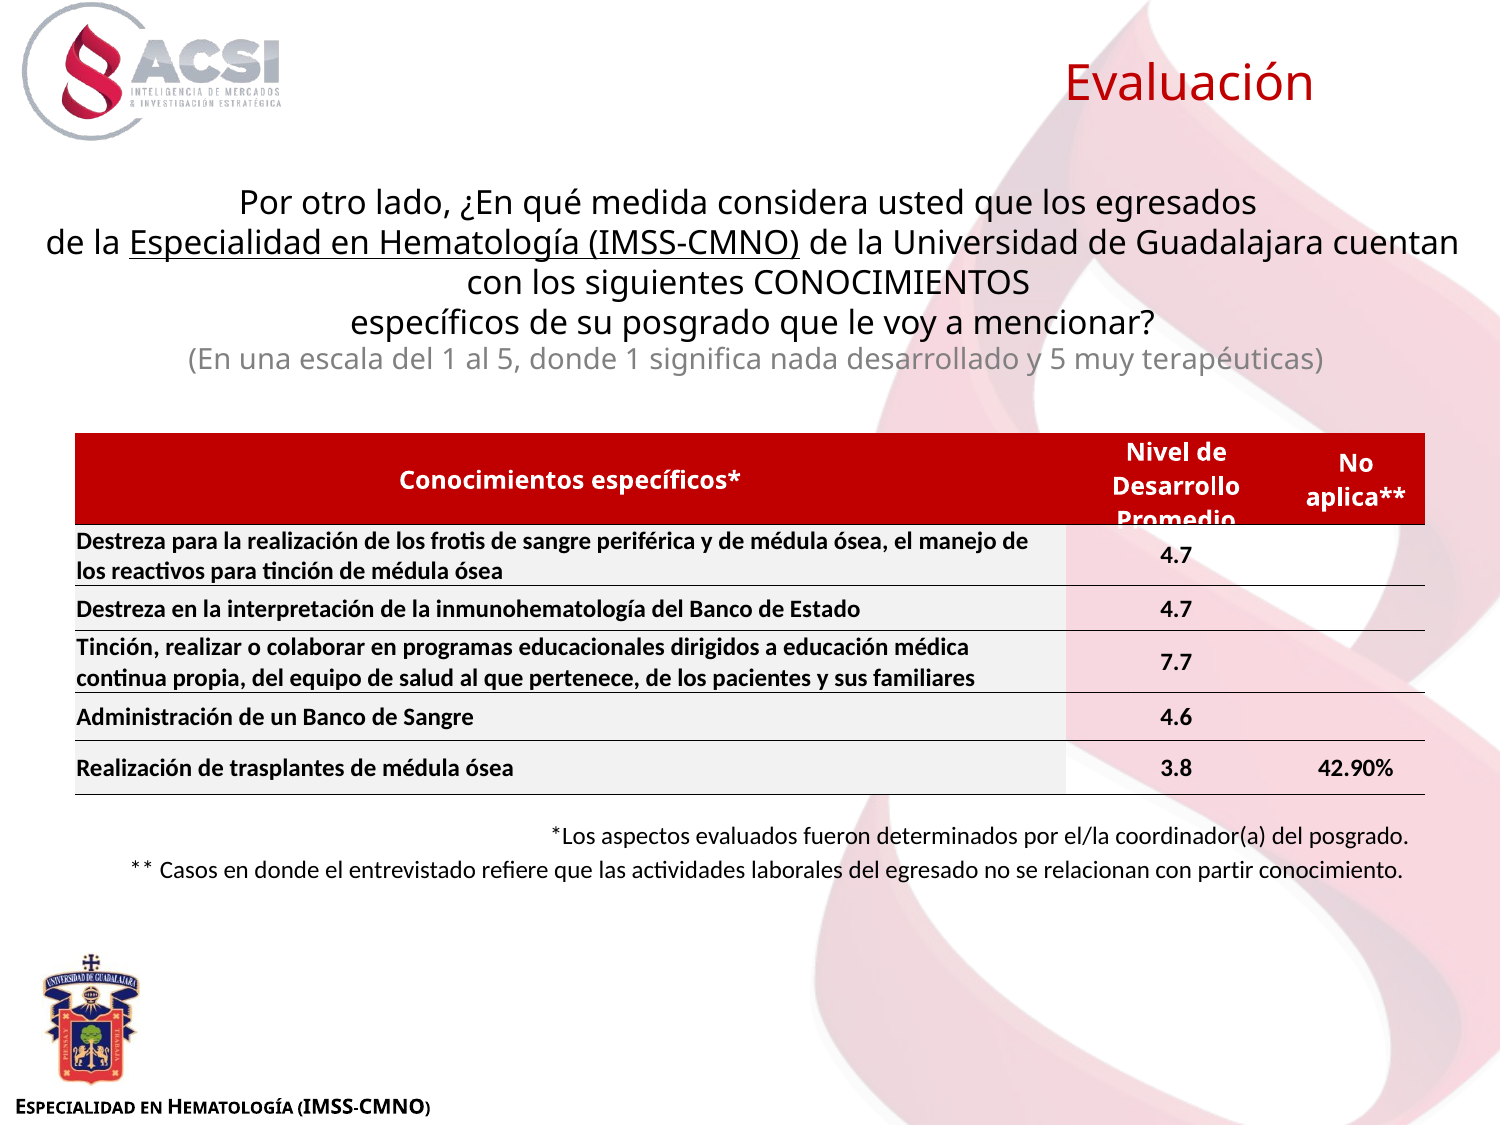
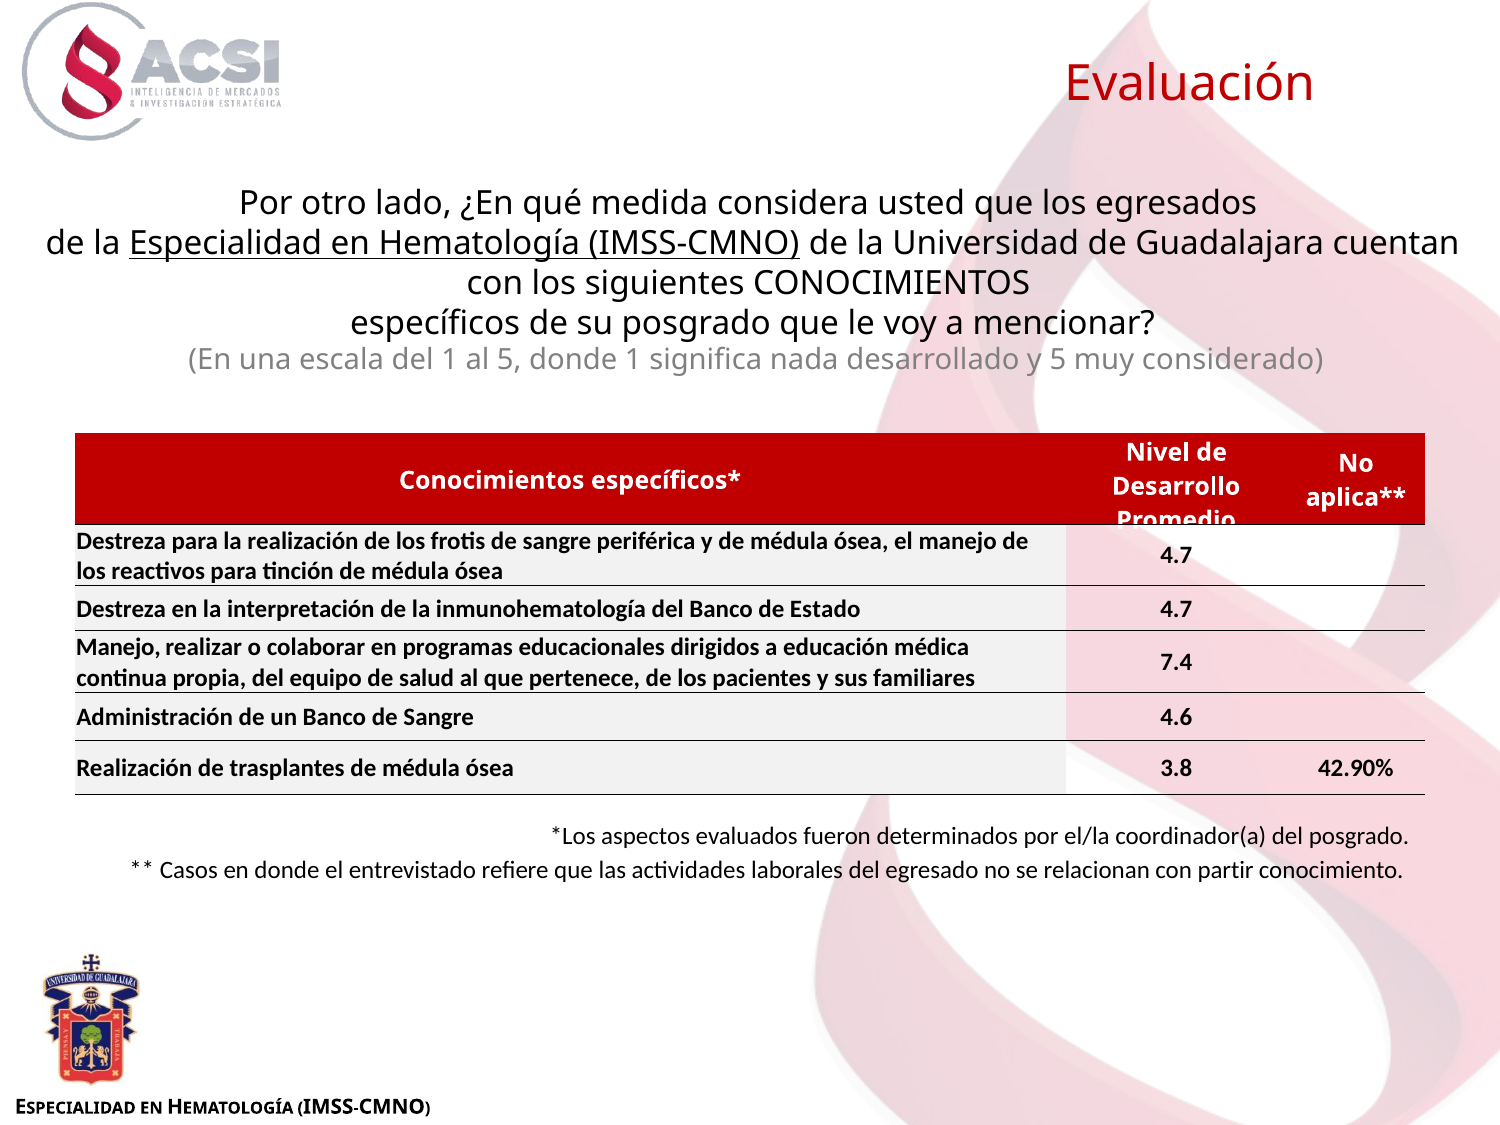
terapéuticas: terapéuticas -> considerado
Tinción at (118, 648): Tinción -> Manejo
7.7: 7.7 -> 7.4
